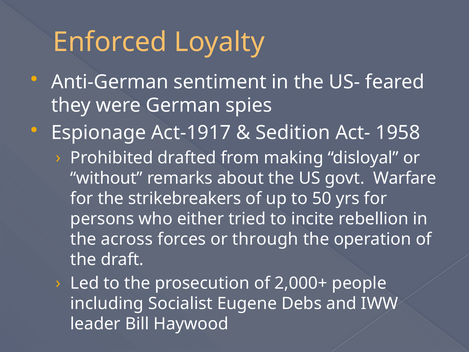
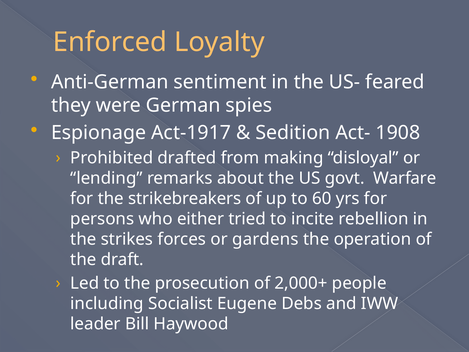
1958: 1958 -> 1908
without: without -> lending
50: 50 -> 60
across: across -> strikes
through: through -> gardens
